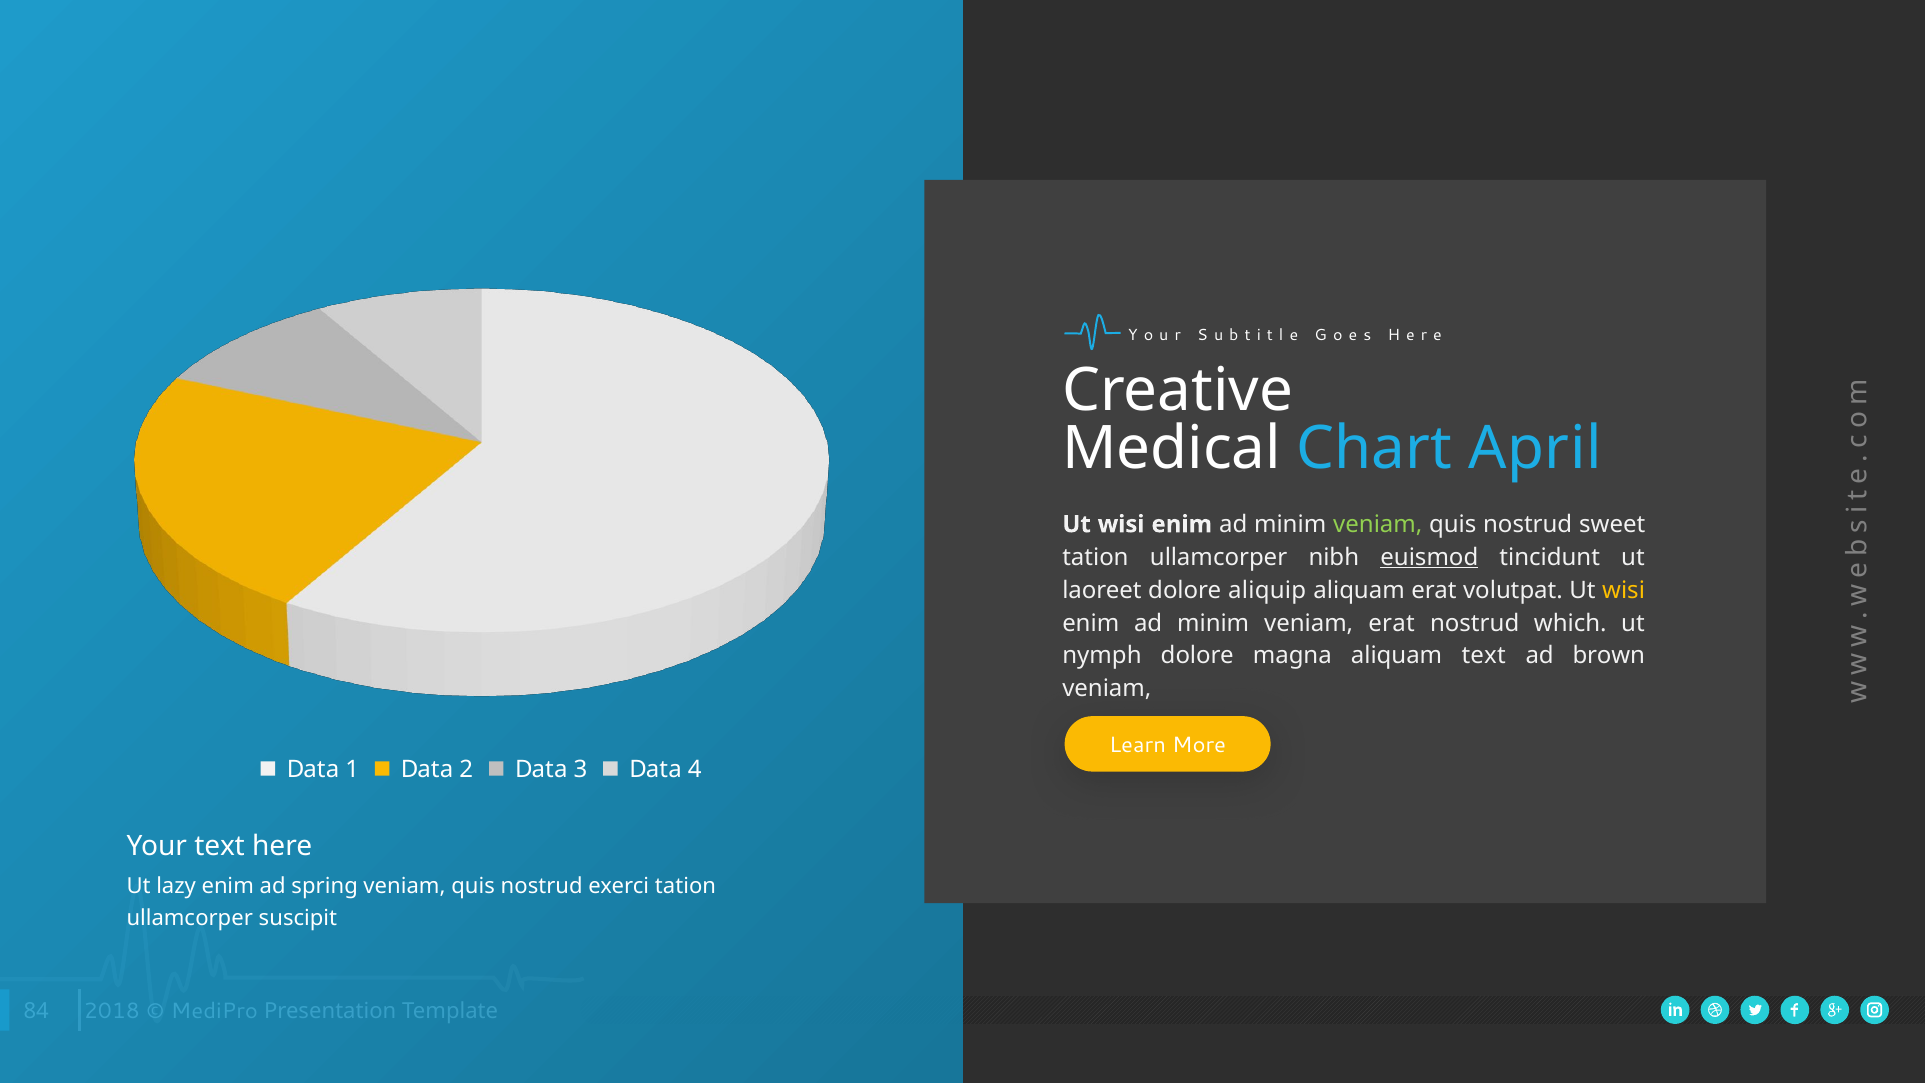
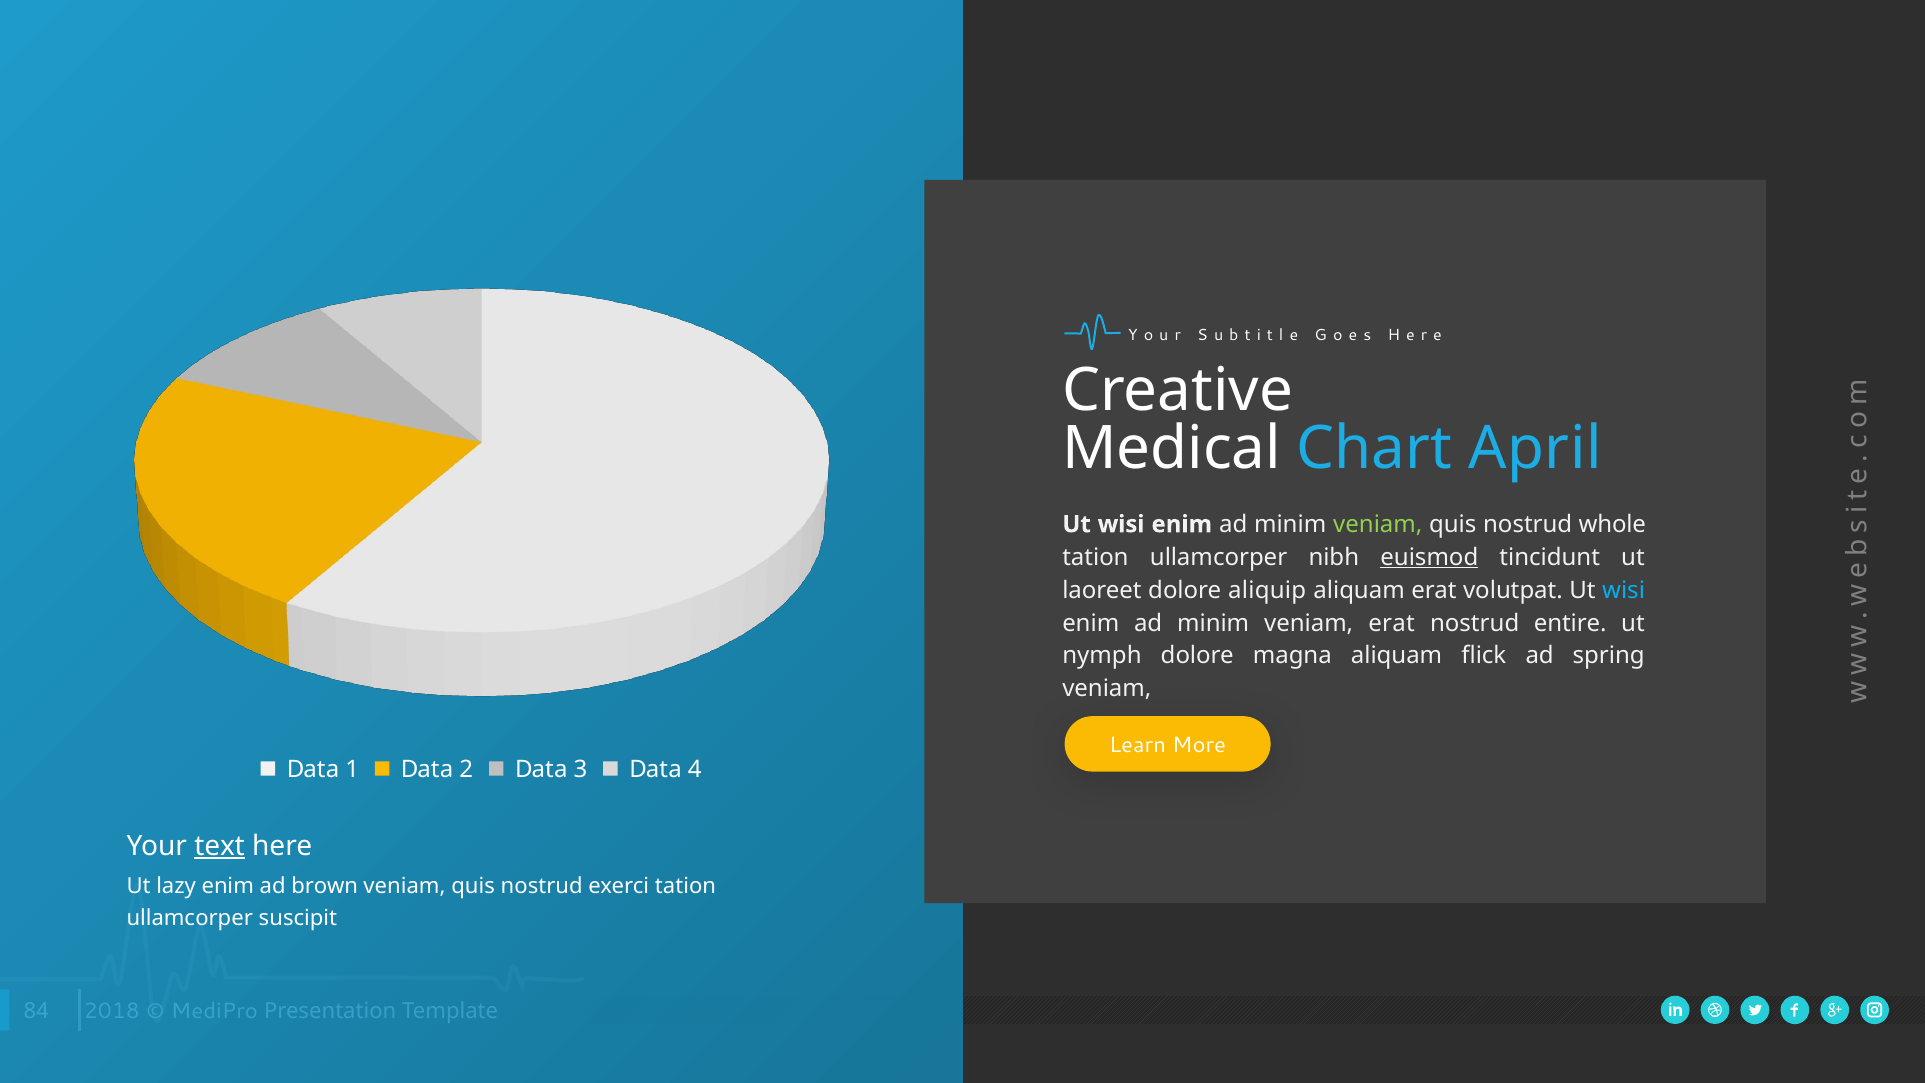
sweet: sweet -> whole
wisi at (1624, 590) colour: yellow -> light blue
which: which -> entire
aliquam text: text -> flick
brown: brown -> spring
text at (220, 846) underline: none -> present
spring: spring -> brown
